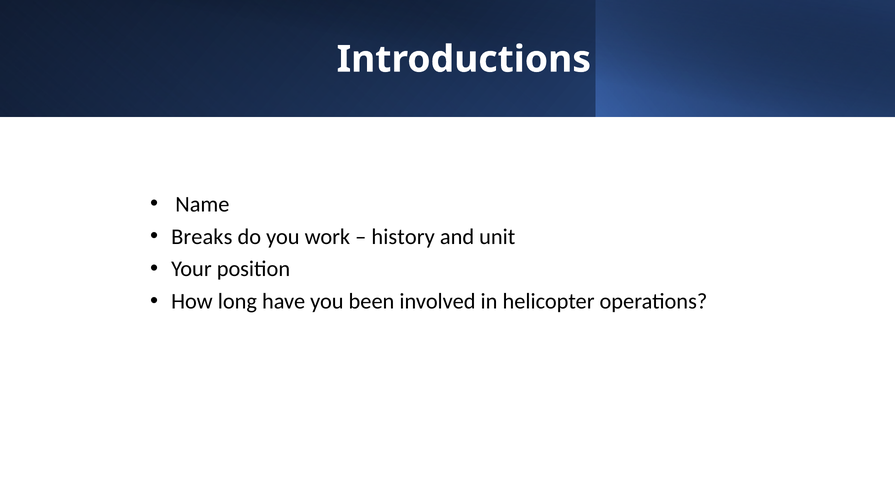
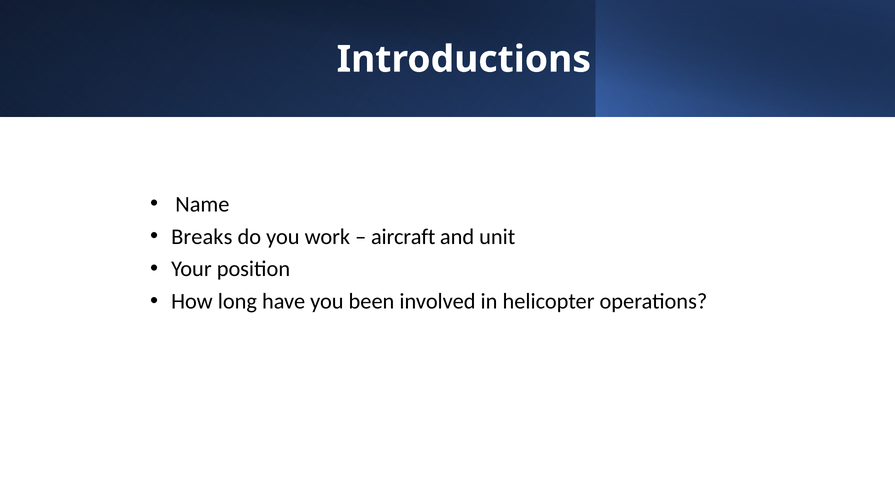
history: history -> aircraft
